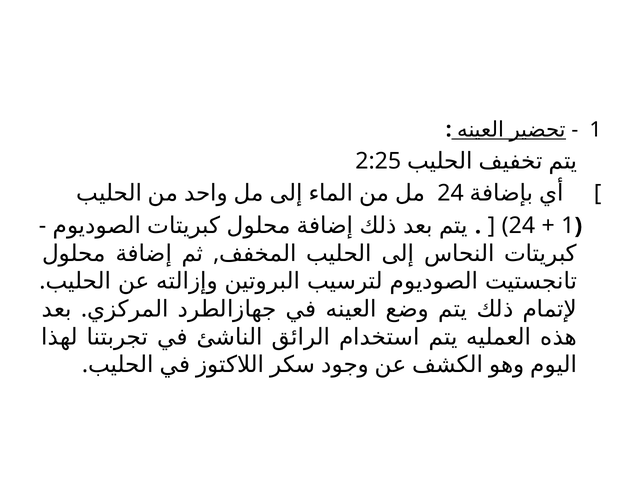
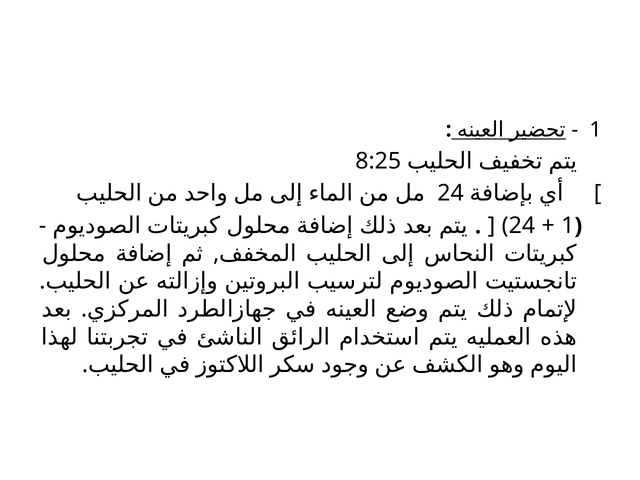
2:25: 2:25 -> 8:25
